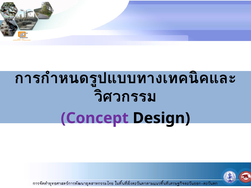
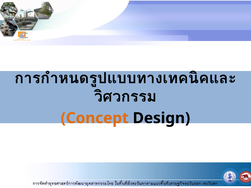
Concept colour: purple -> orange
